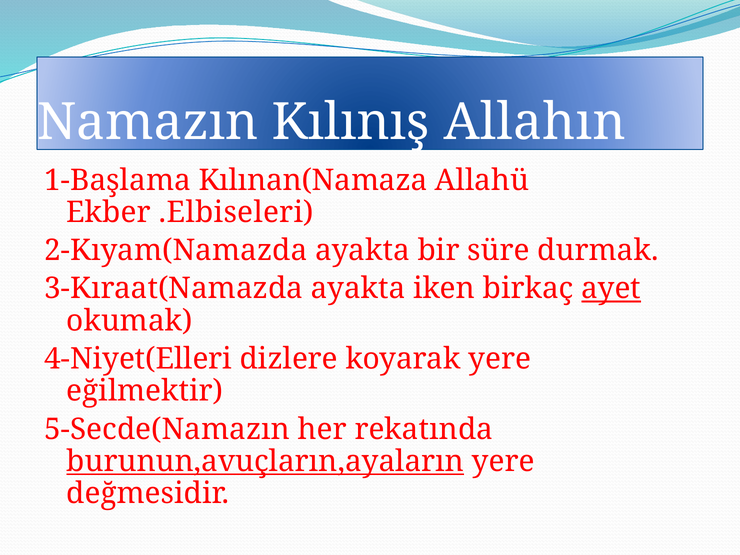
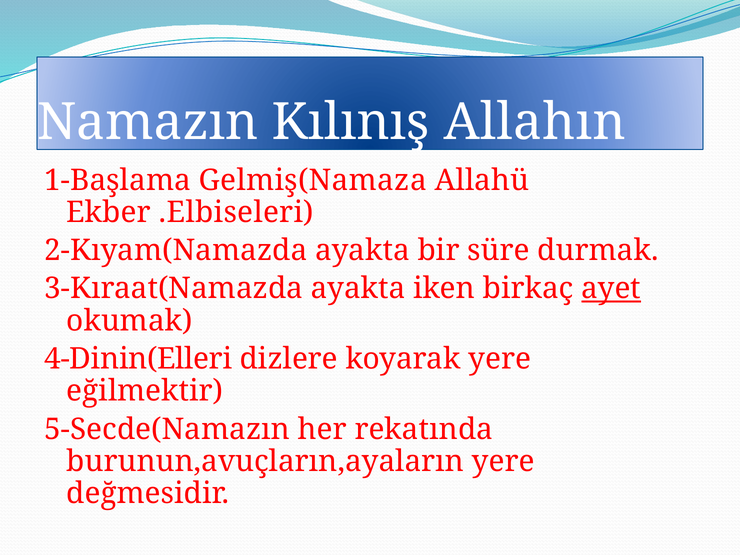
Kılınan(Namaza: Kılınan(Namaza -> Gelmiş(Namaza
4-Niyet(Elleri: 4-Niyet(Elleri -> 4-Dinin(Elleri
burunun,avuçların,ayaların underline: present -> none
